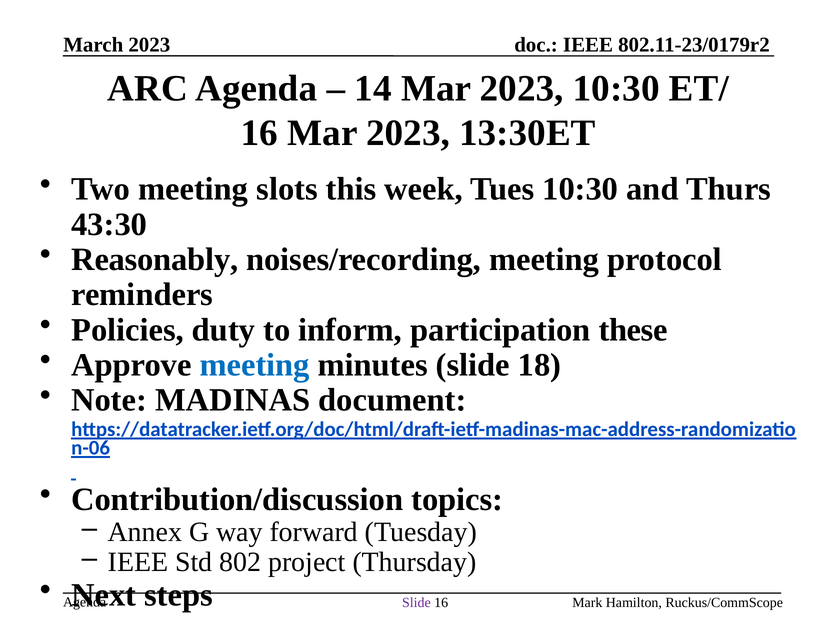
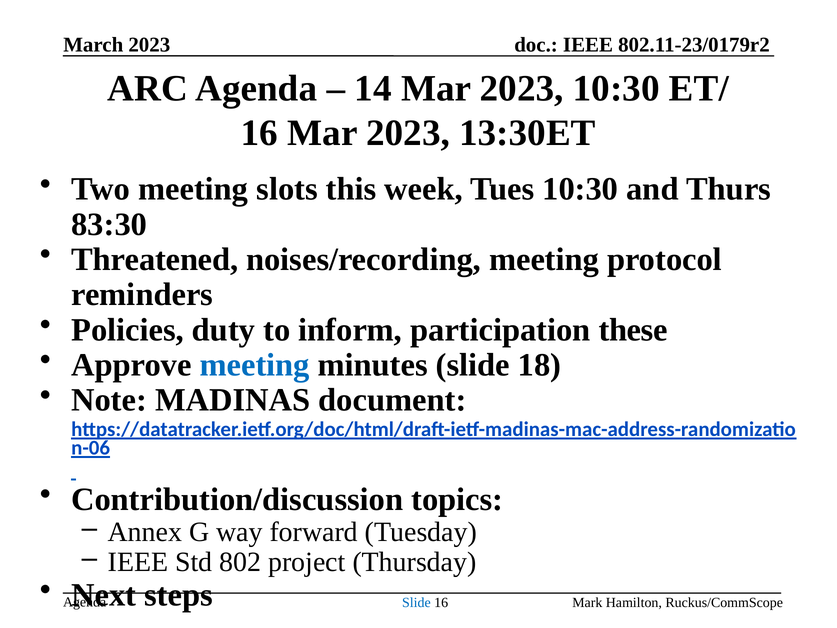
43:30: 43:30 -> 83:30
Reasonably: Reasonably -> Threatened
Slide at (416, 602) colour: purple -> blue
